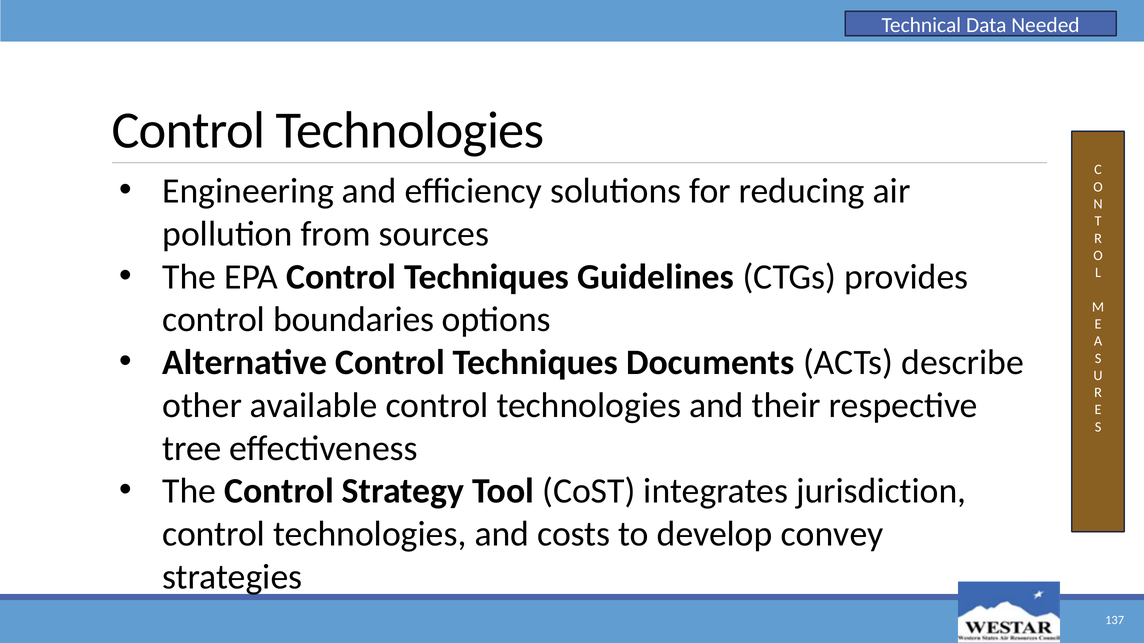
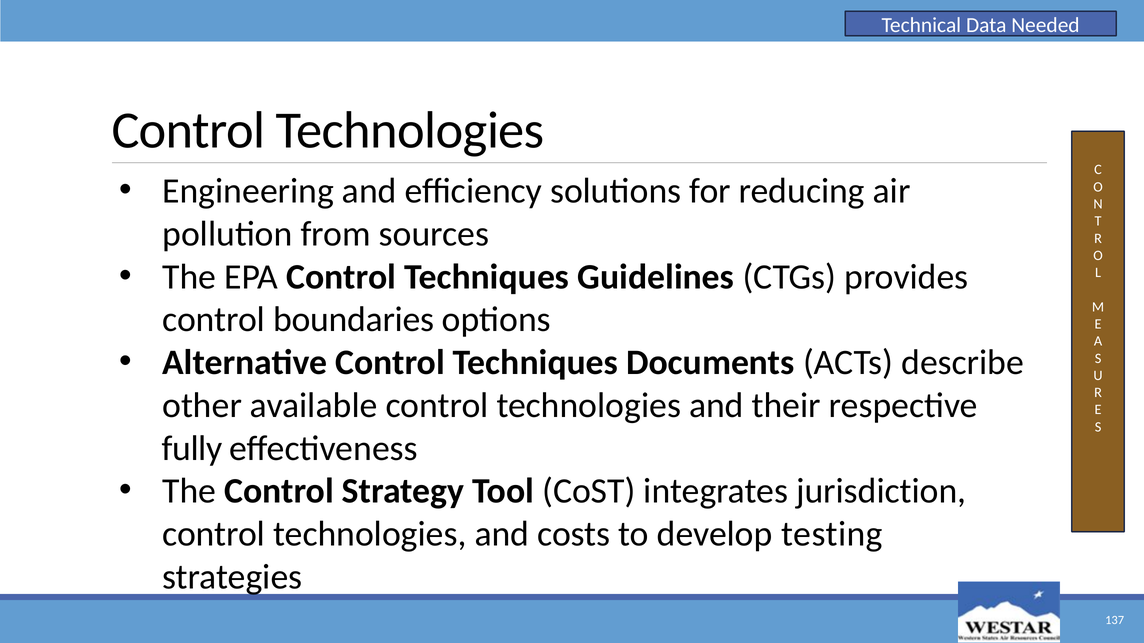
tree: tree -> fully
convey: convey -> testing
